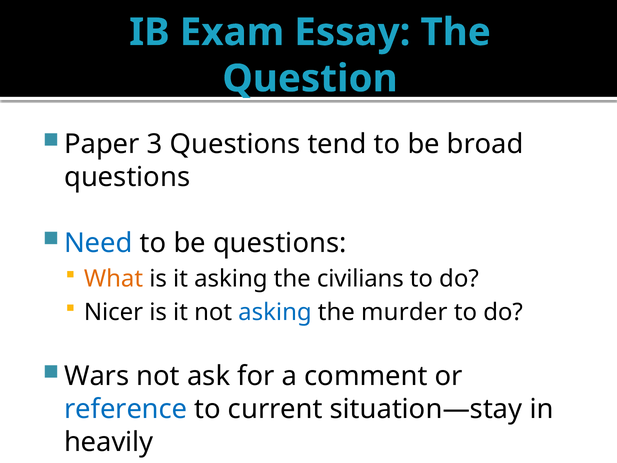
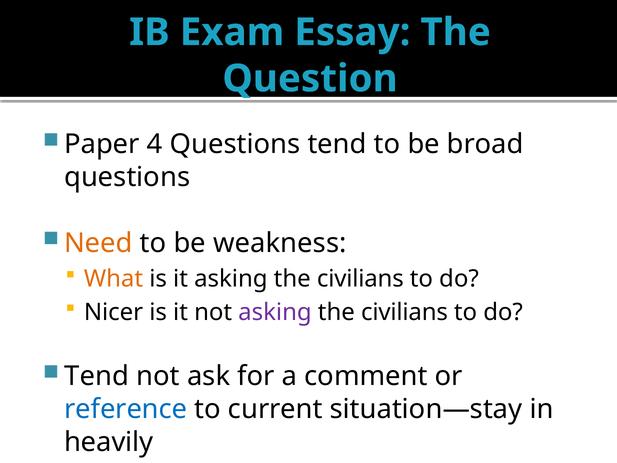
3: 3 -> 4
Need colour: blue -> orange
be questions: questions -> weakness
asking at (275, 312) colour: blue -> purple
murder at (404, 312): murder -> civilians
Wars at (97, 376): Wars -> Tend
